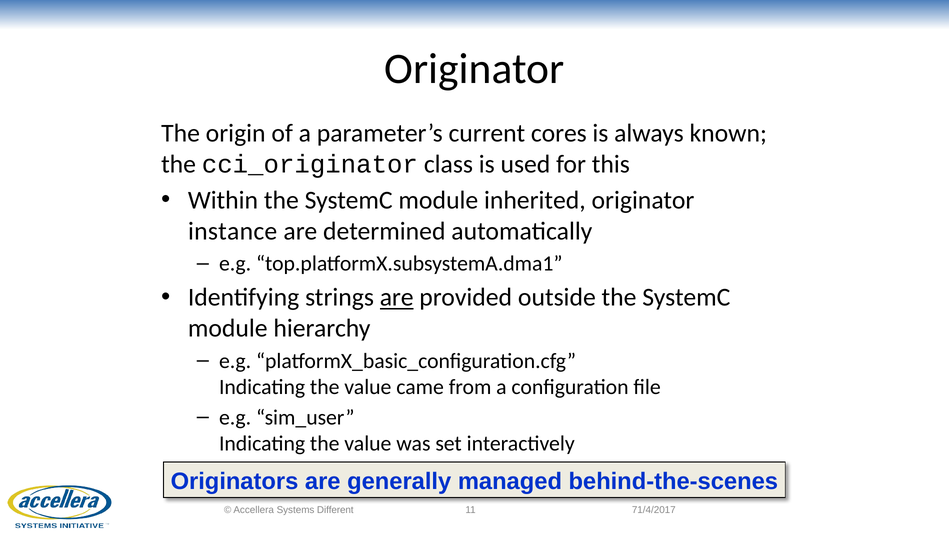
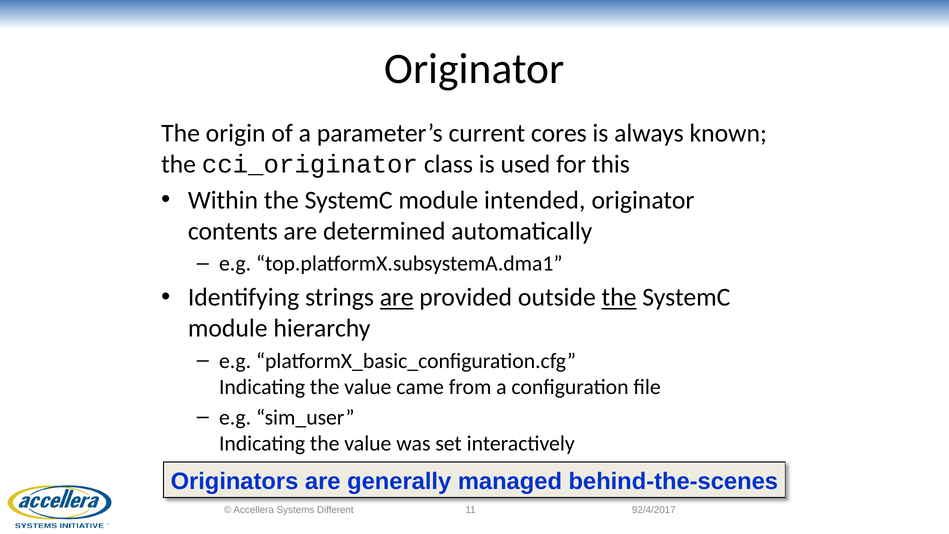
inherited: inherited -> intended
instance: instance -> contents
the at (619, 297) underline: none -> present
71/4/2017: 71/4/2017 -> 92/4/2017
